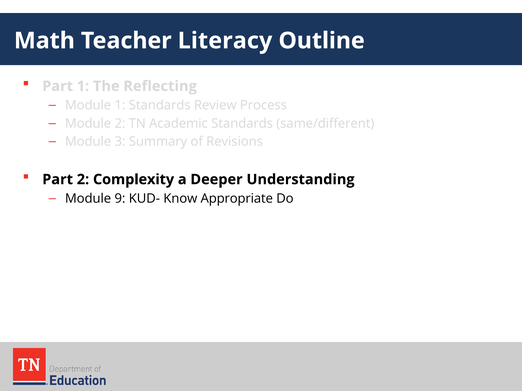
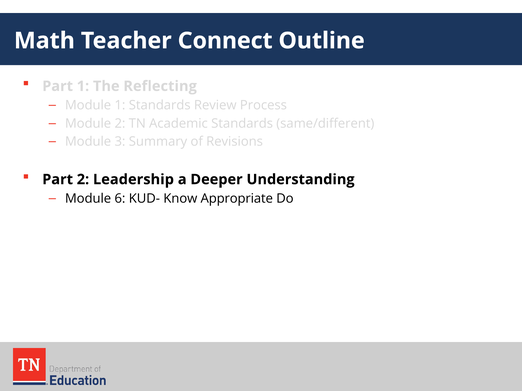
Literacy: Literacy -> Connect
Complexity: Complexity -> Leadership
9: 9 -> 6
